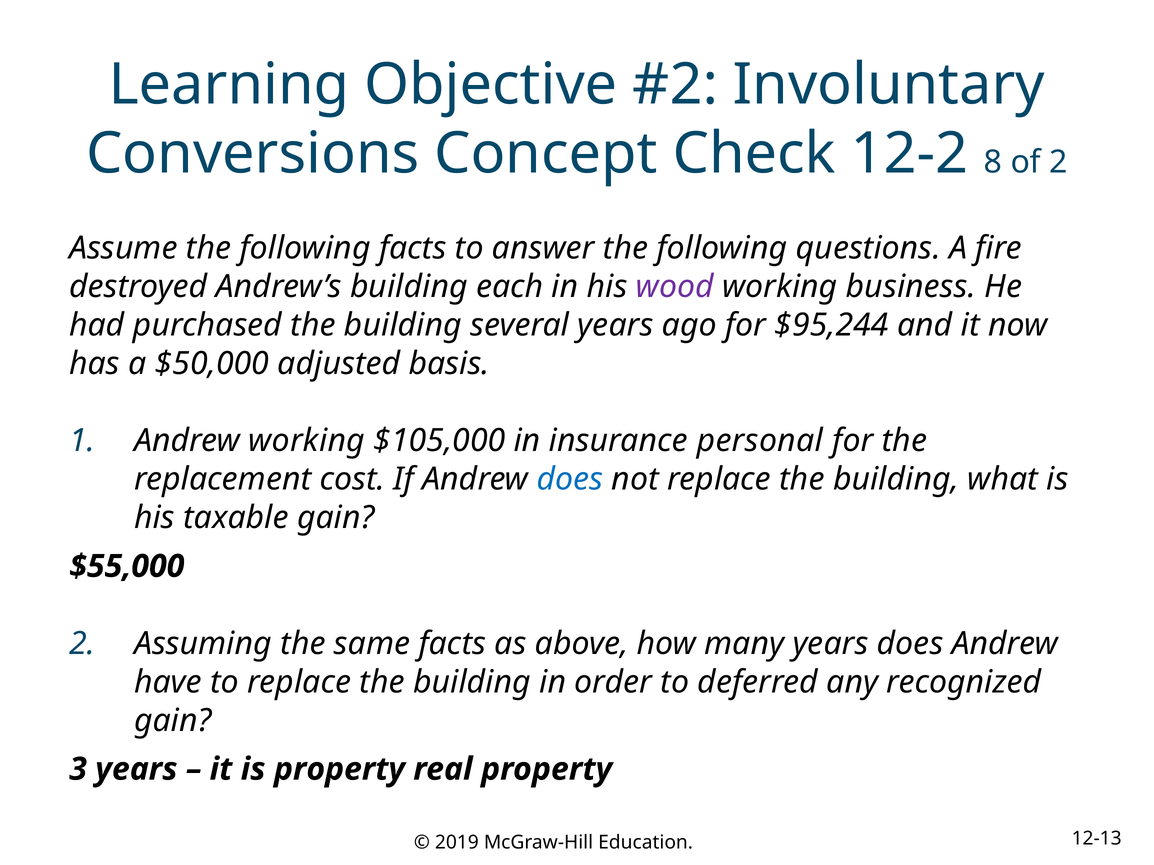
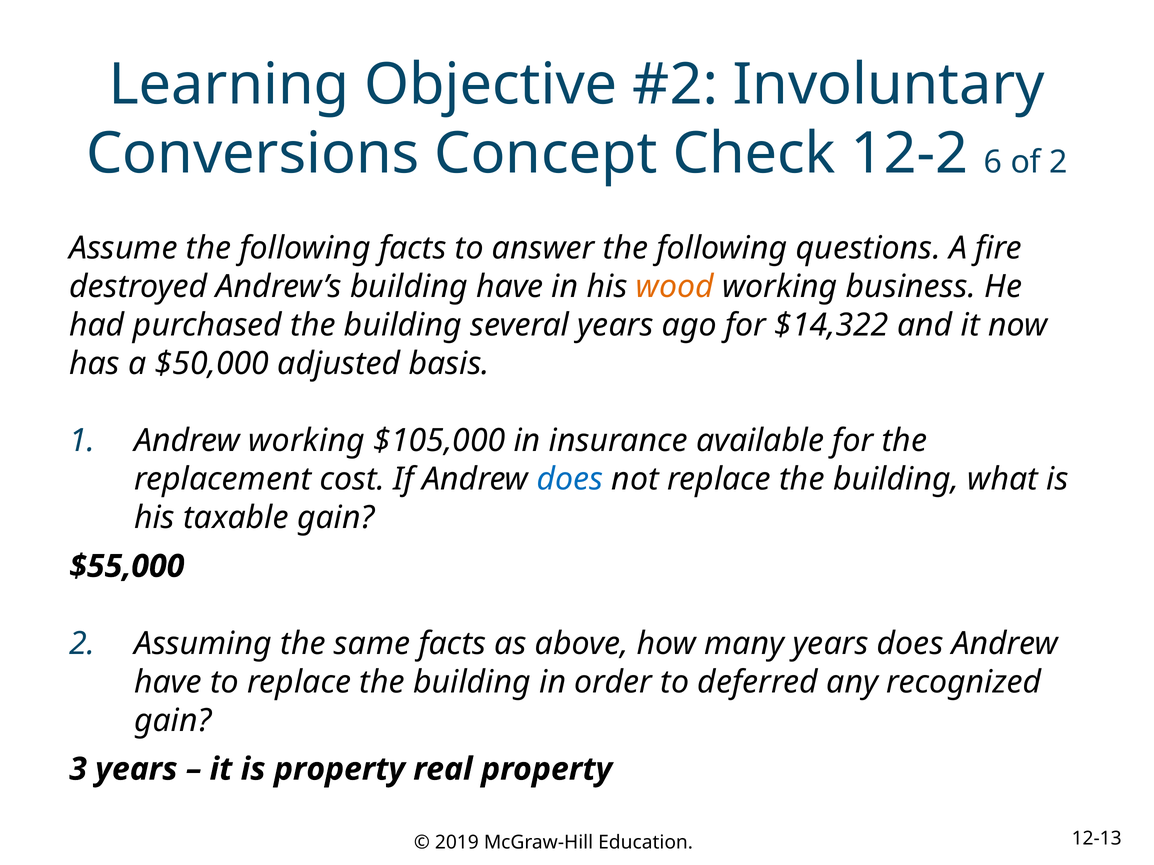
8: 8 -> 6
building each: each -> have
wood colour: purple -> orange
$95,244: $95,244 -> $14,322
personal: personal -> available
